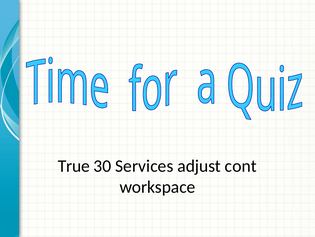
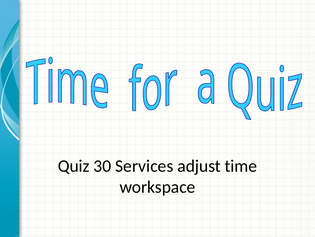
True: True -> Quiz
cont: cont -> time
